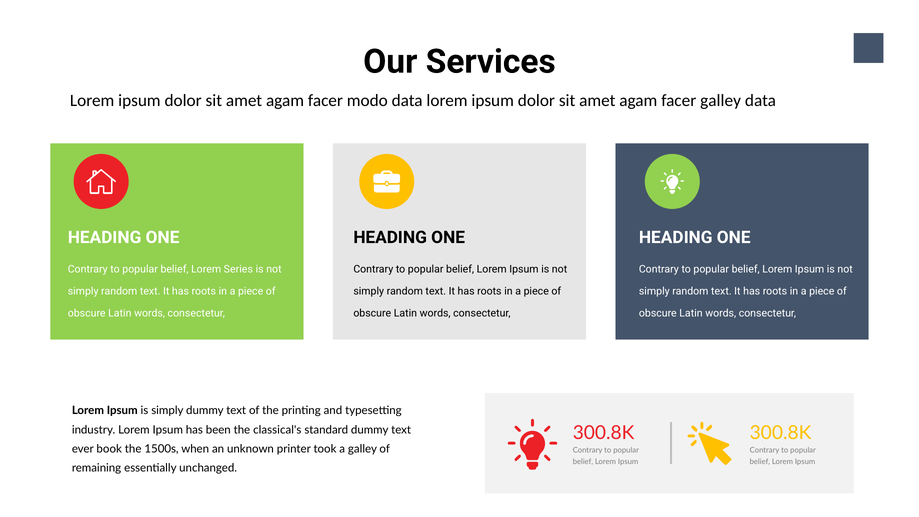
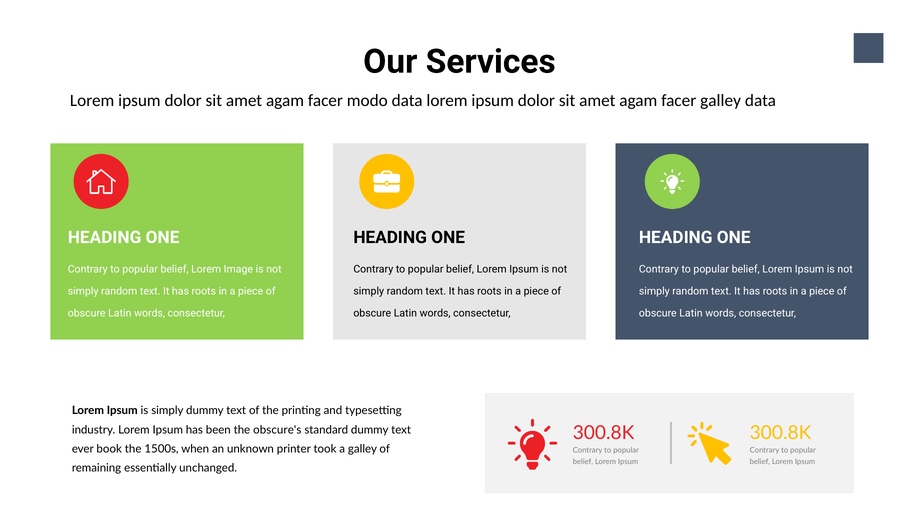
Series: Series -> Image
classical's: classical's -> obscure's
